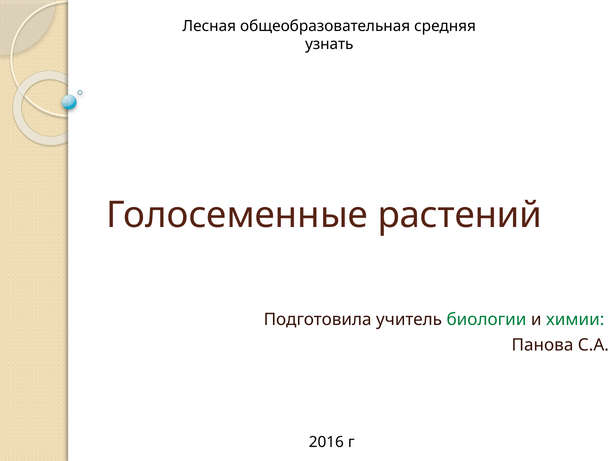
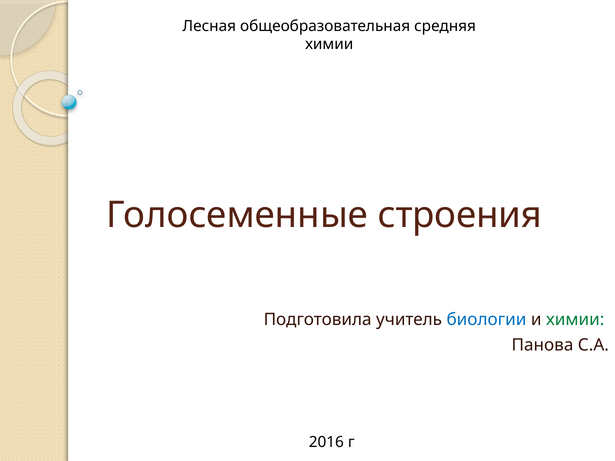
узнать at (329, 44): узнать -> химии
растений: растений -> строения
биологии colour: green -> blue
